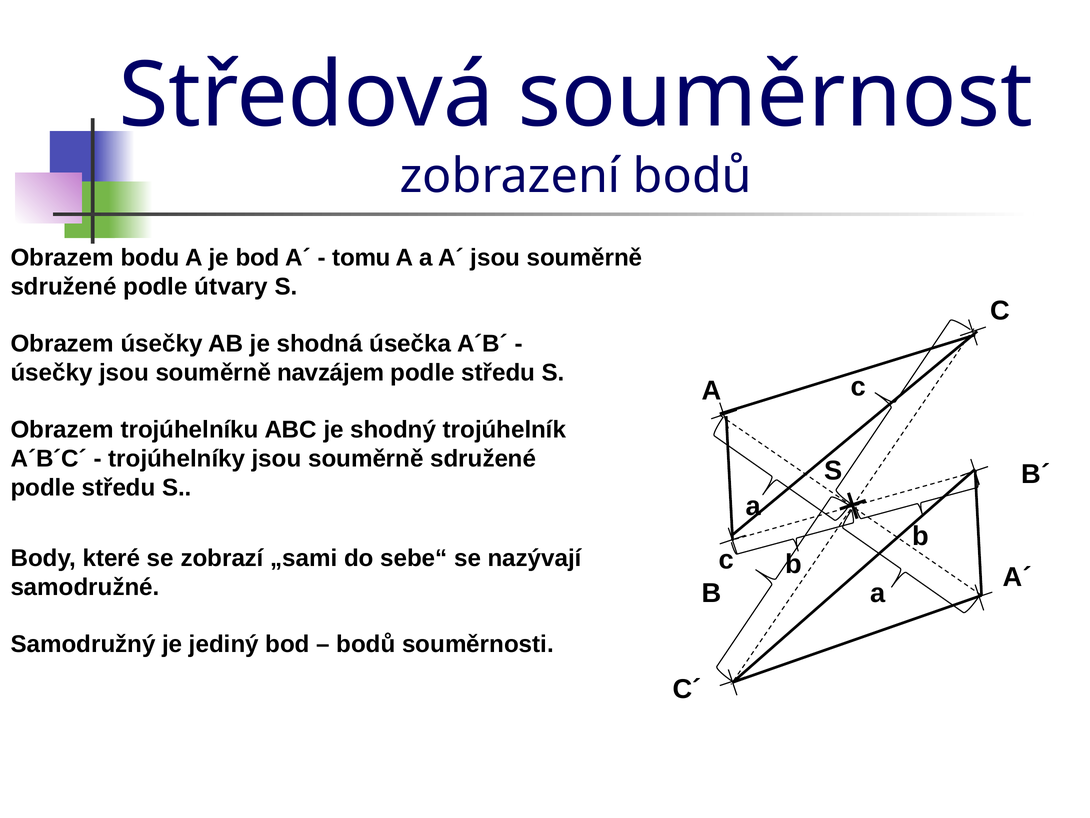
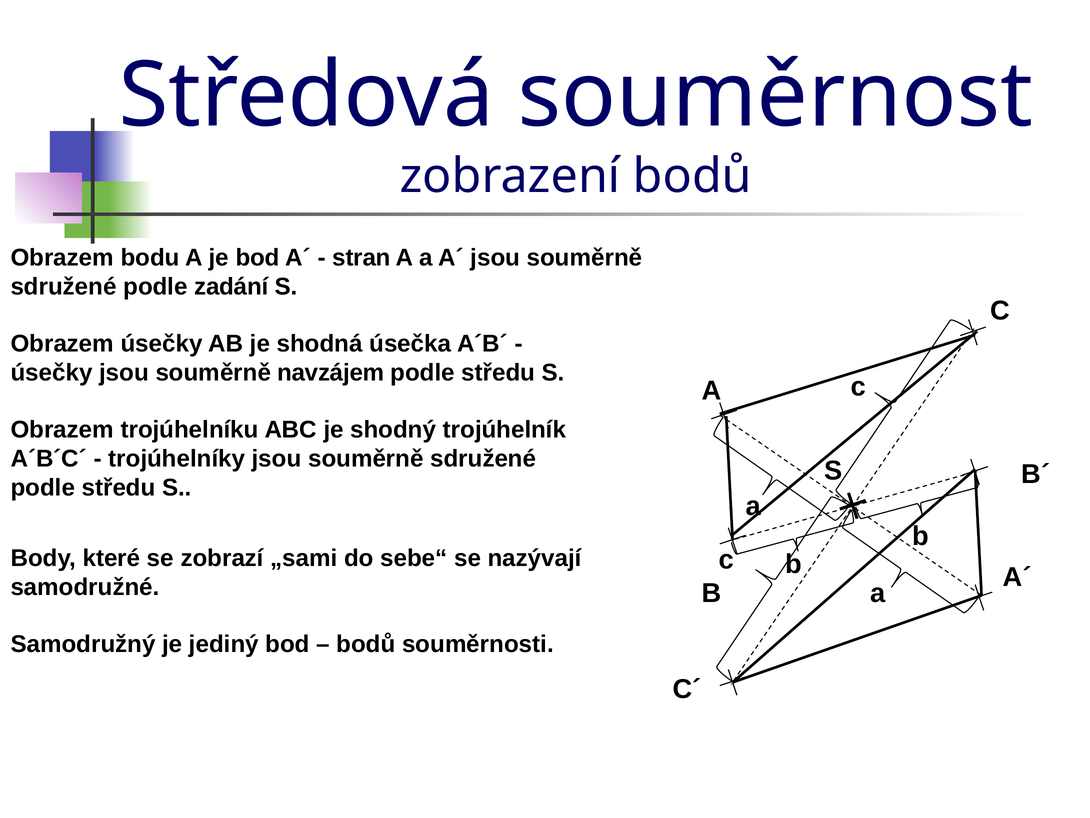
tomu: tomu -> stran
útvary: útvary -> zadání
